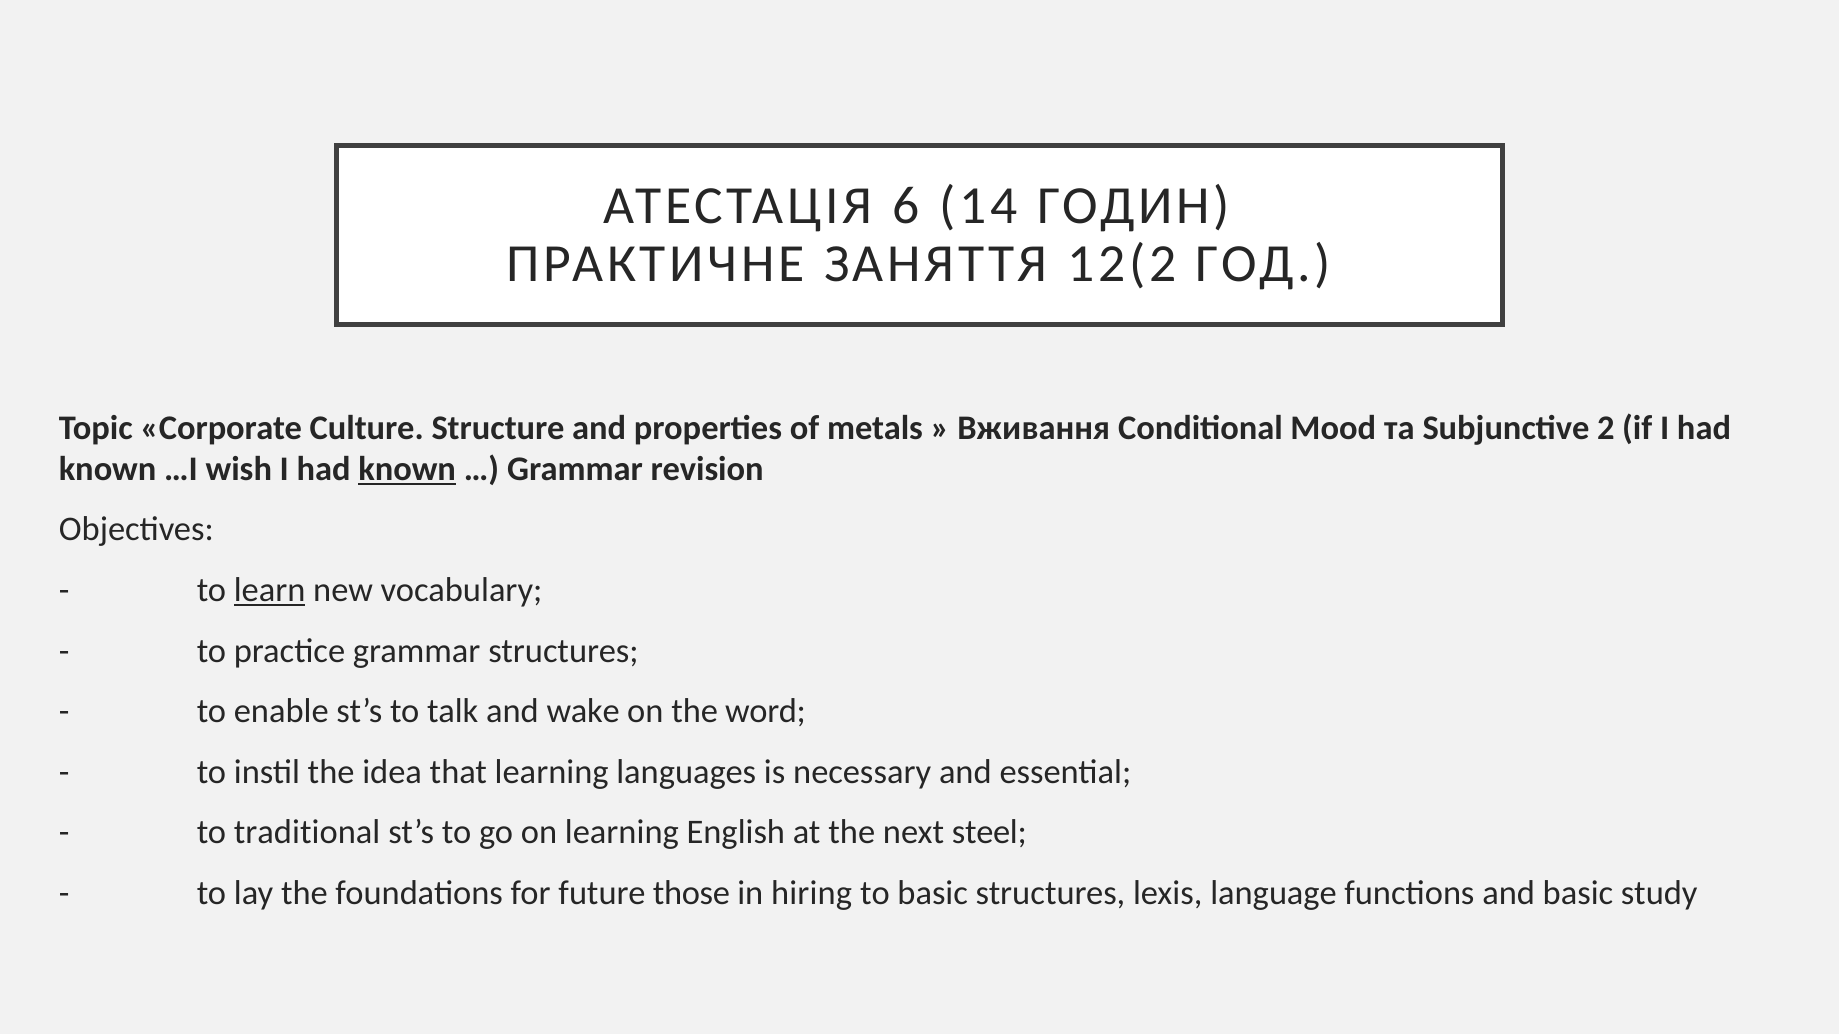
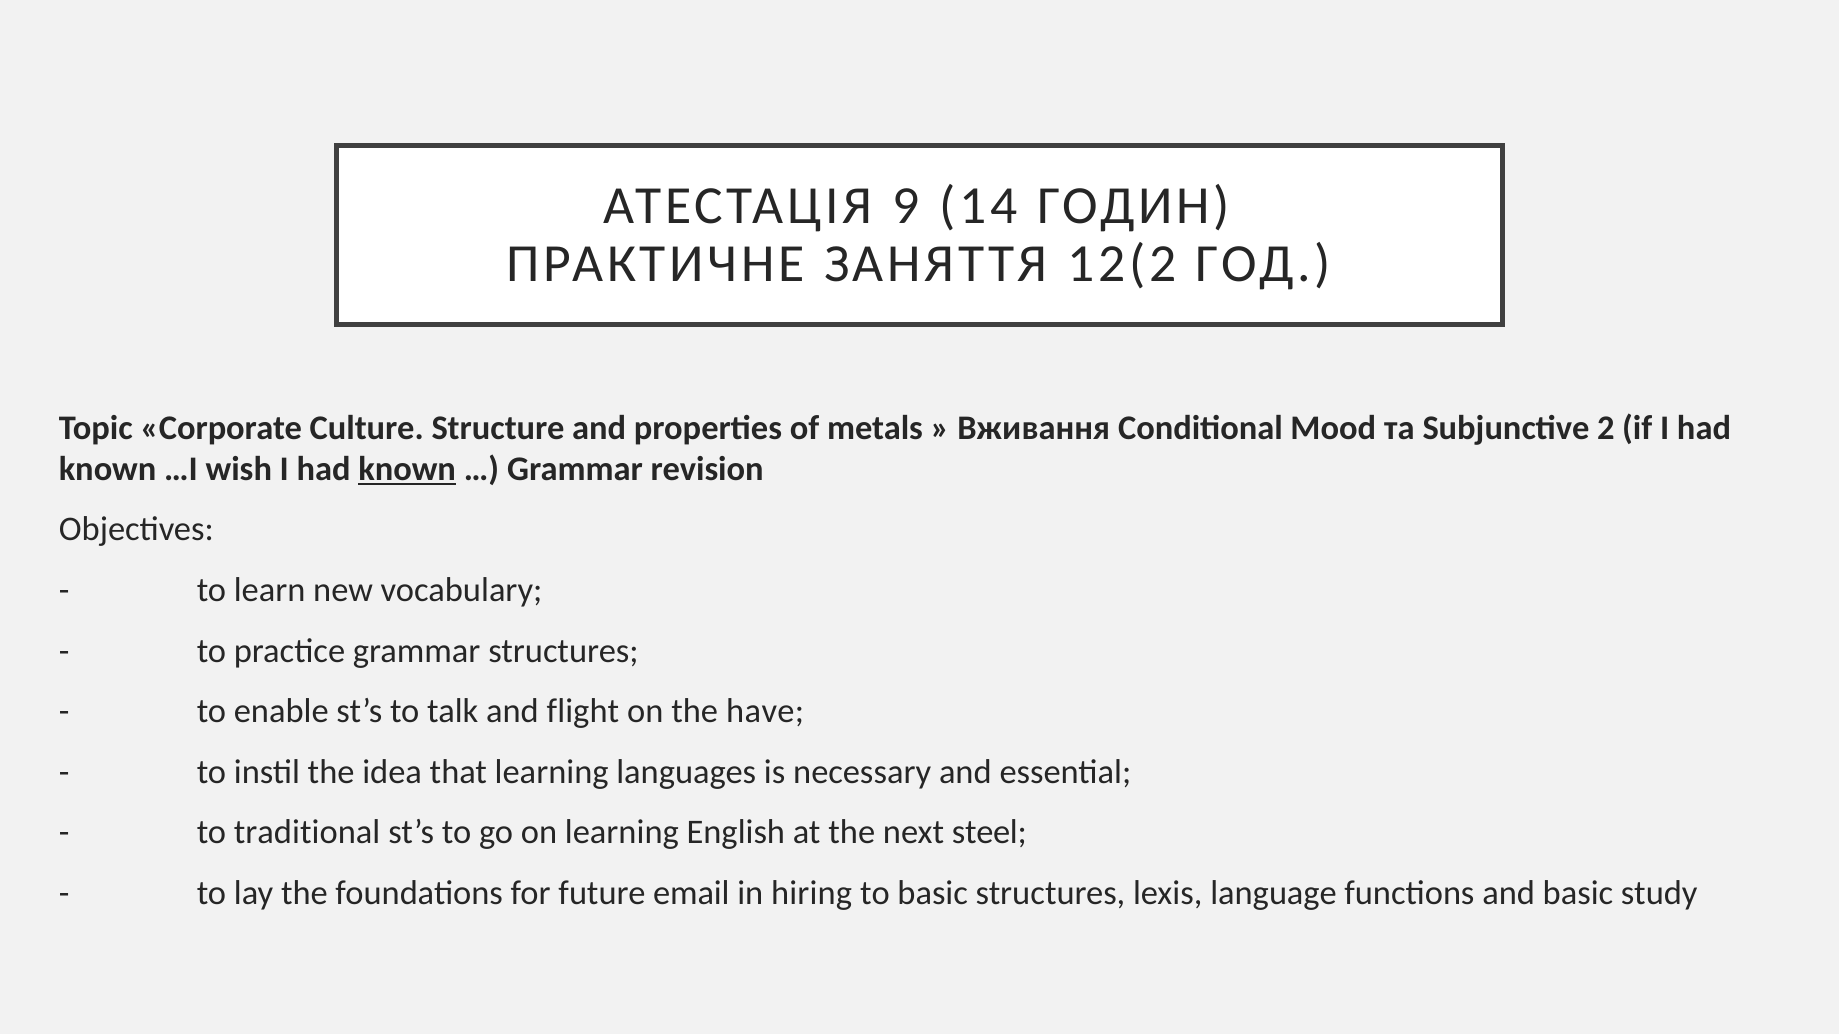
6: 6 -> 9
learn underline: present -> none
wake: wake -> flight
word: word -> have
those: those -> email
